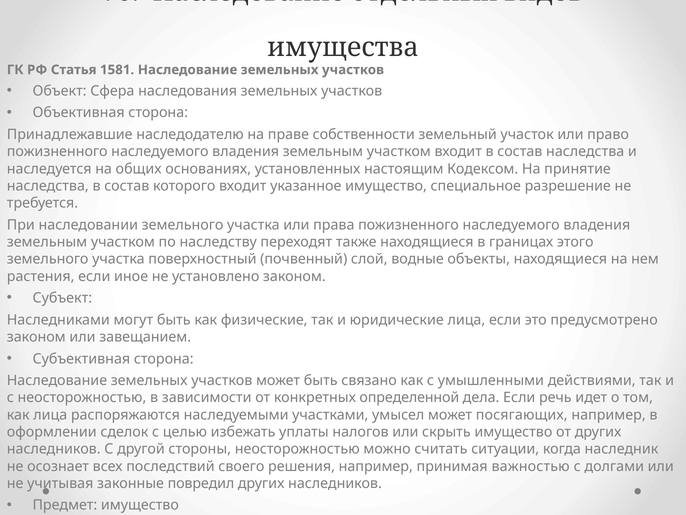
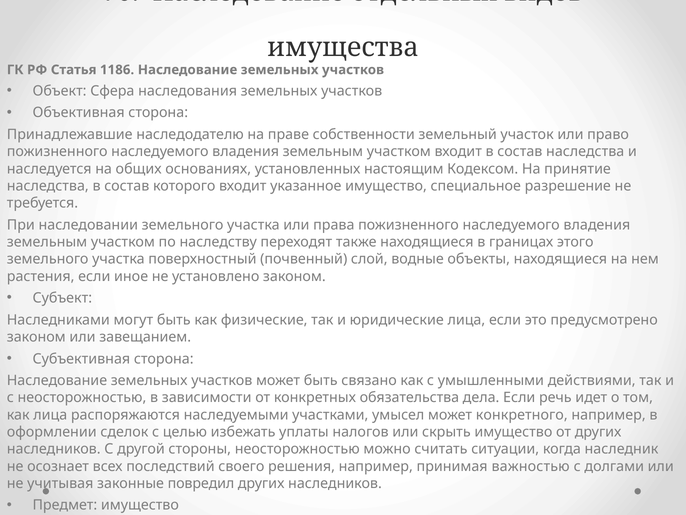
1581: 1581 -> 1186
определенной: определенной -> обязательства
посягающих: посягающих -> конкретного
